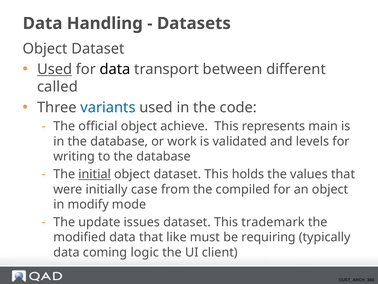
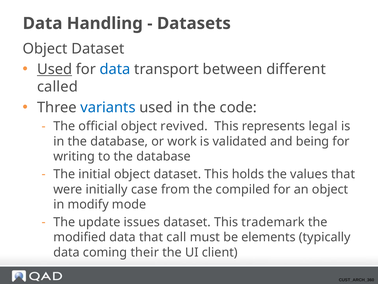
data at (115, 69) colour: black -> blue
achieve: achieve -> revived
main: main -> legal
levels: levels -> being
initial underline: present -> none
like: like -> call
requiring: requiring -> elements
logic: logic -> their
